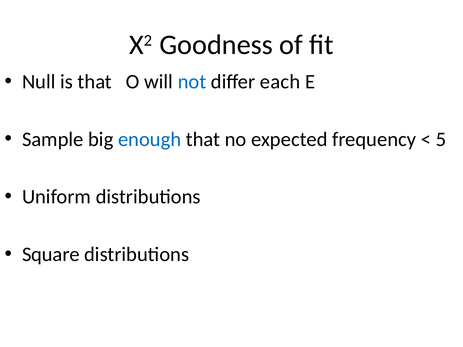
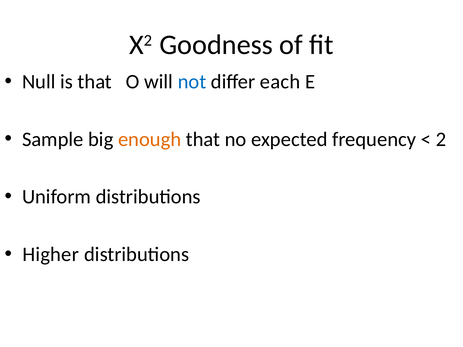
enough colour: blue -> orange
5: 5 -> 2
Square: Square -> Higher
